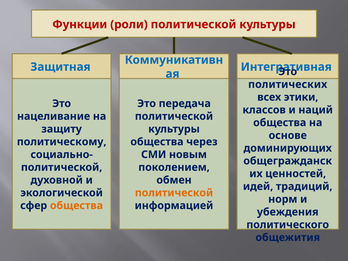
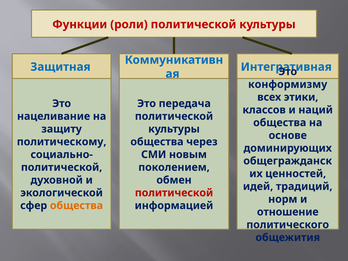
политических: политических -> конформизму
политической at (174, 193) colour: orange -> red
убеждения: убеждения -> отношение
